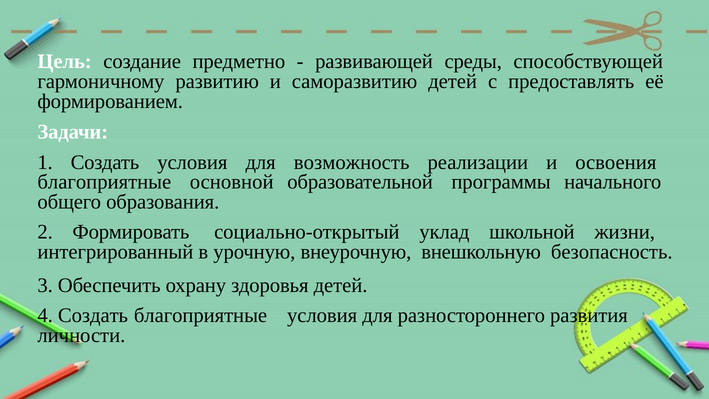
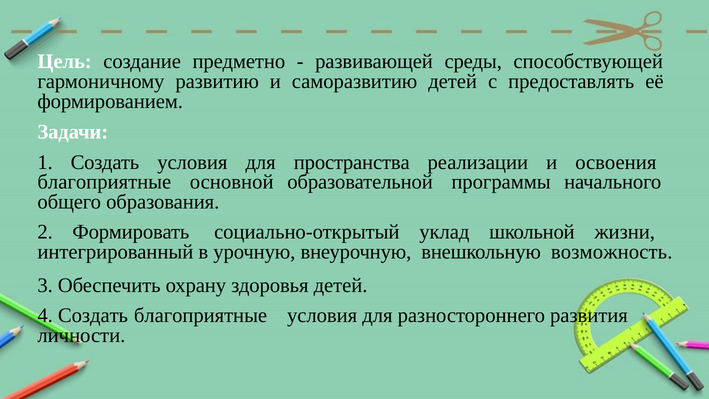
возможность: возможность -> пространства
безопасность: безопасность -> возможность
